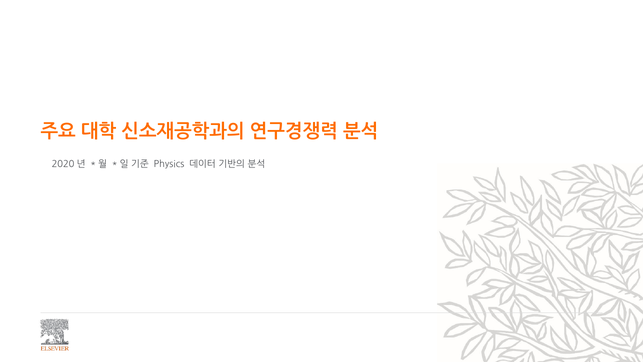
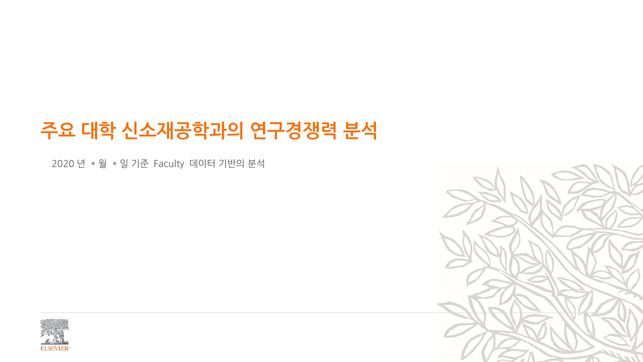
Physics: Physics -> Faculty
